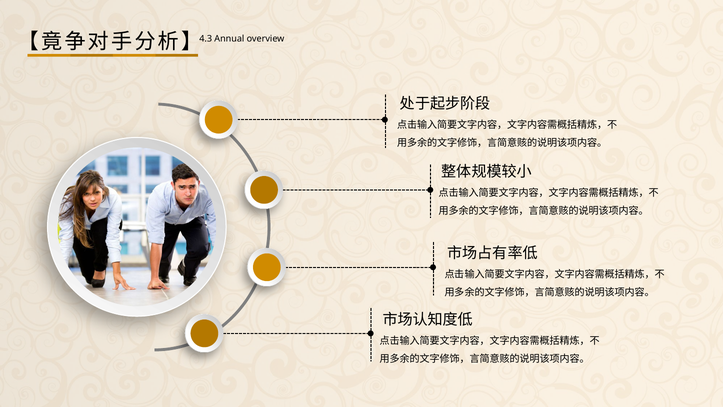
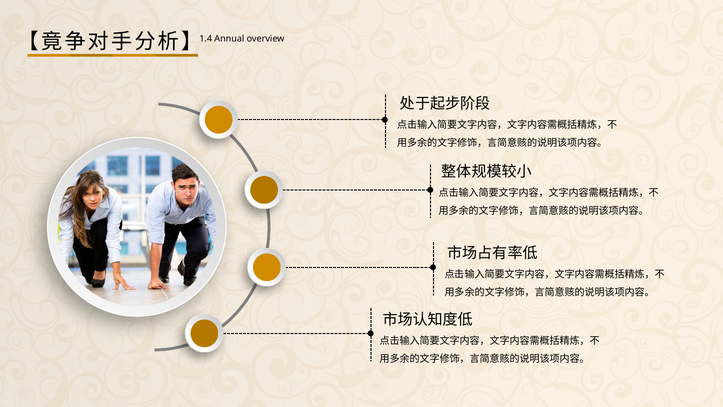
4.3: 4.3 -> 1.4
